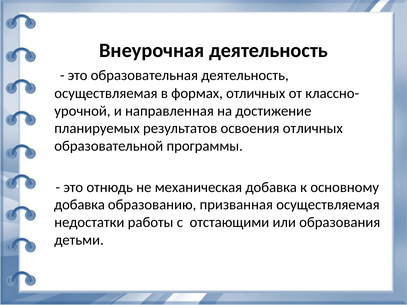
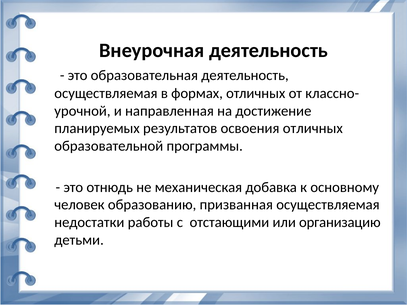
добавка at (79, 205): добавка -> человек
образования: образования -> организацию
